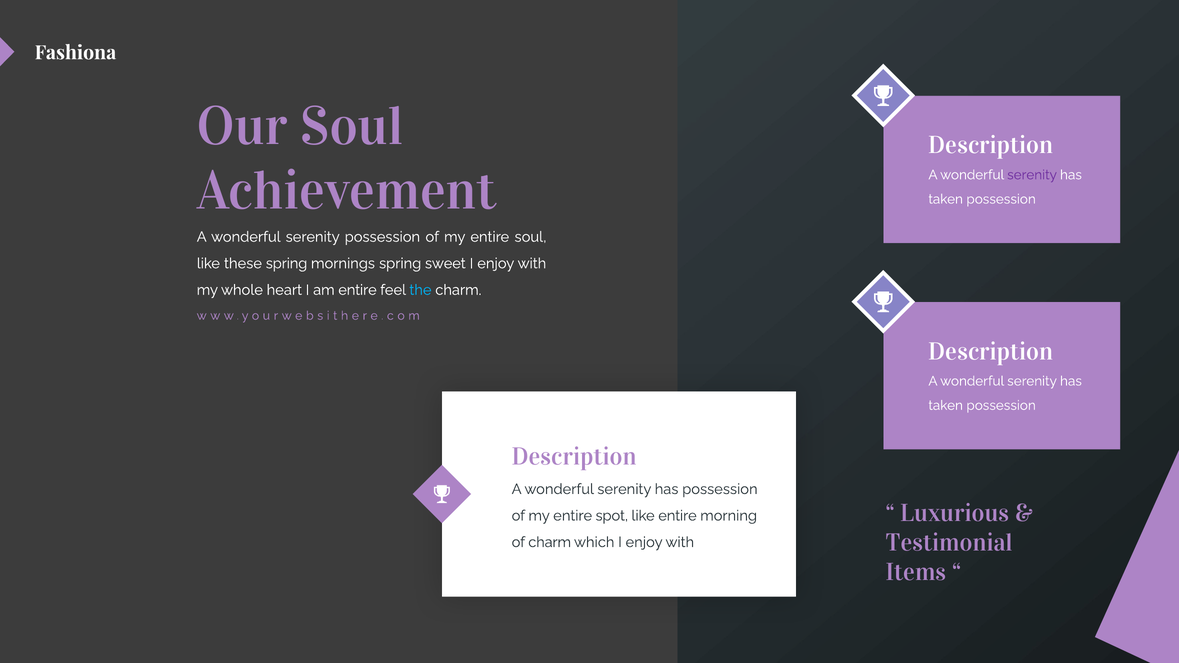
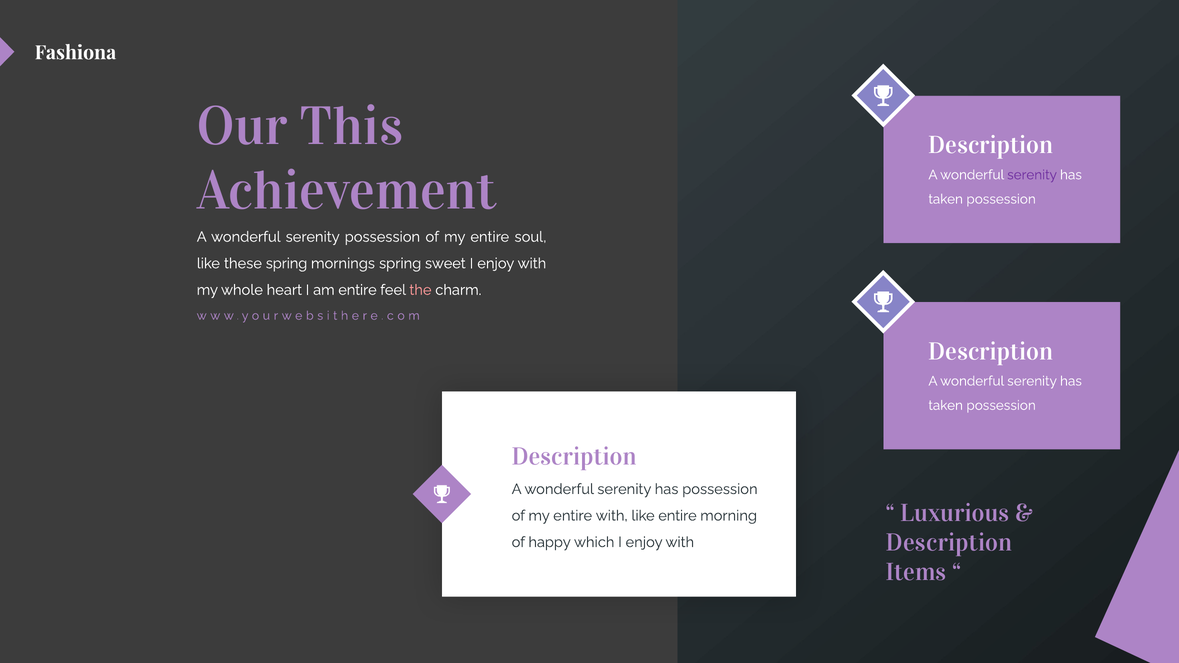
Our Soul: Soul -> This
the colour: light blue -> pink
entire spot: spot -> with
Testimonial at (949, 543): Testimonial -> Description
of charm: charm -> happy
